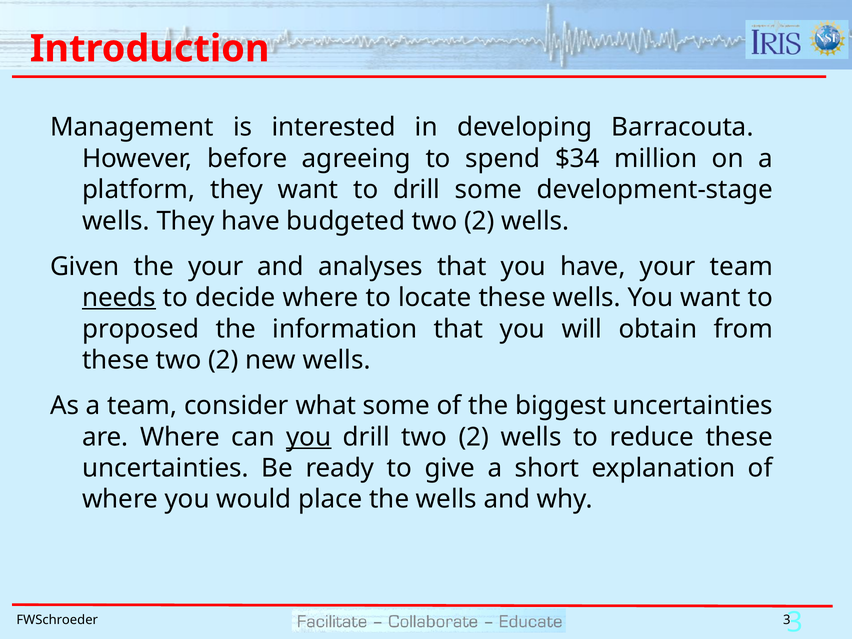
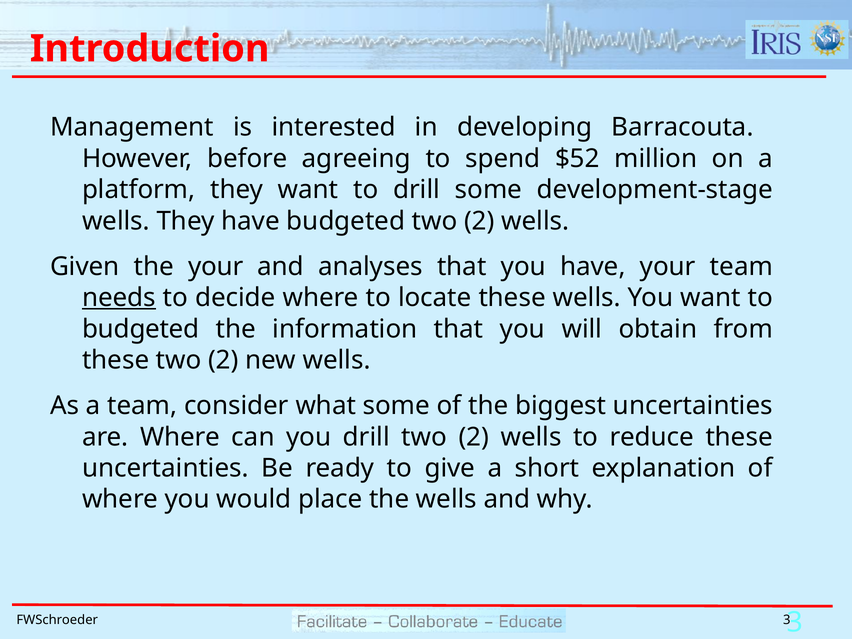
$34: $34 -> $52
proposed at (141, 329): proposed -> budgeted
you at (309, 437) underline: present -> none
